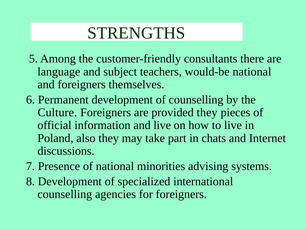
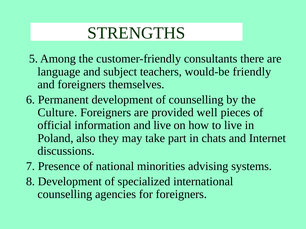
would-be national: national -> friendly
provided they: they -> well
